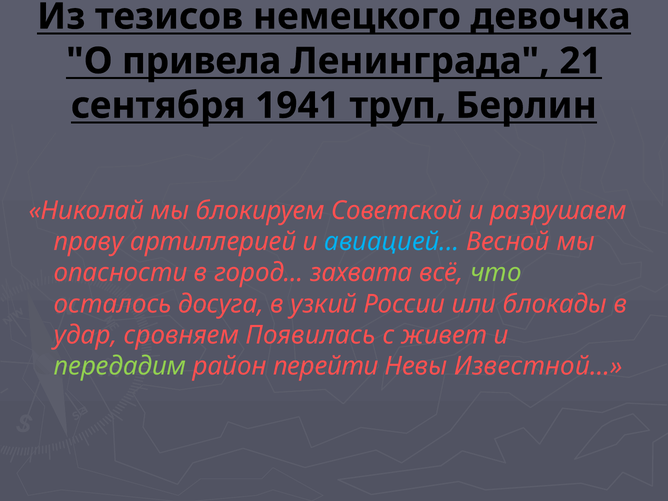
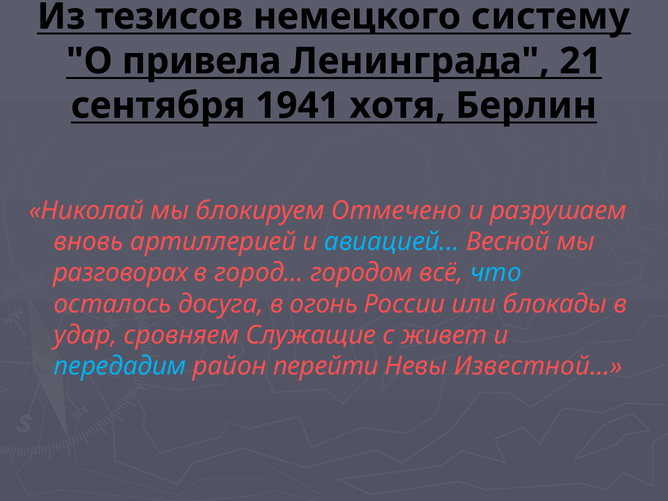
девочка: девочка -> систему
труп: труп -> хотя
Советской: Советской -> Отмечено
праву: праву -> вновь
опасности: опасности -> разговорах
захвата: захвата -> городом
что colour: light green -> light blue
узкий: узкий -> огонь
Появилась: Появилась -> Служащие
передадим colour: light green -> light blue
